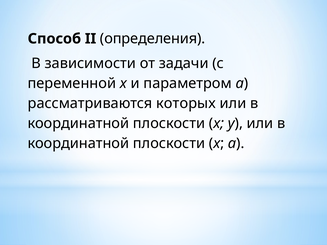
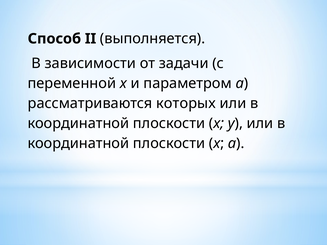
определения: определения -> выполняется
